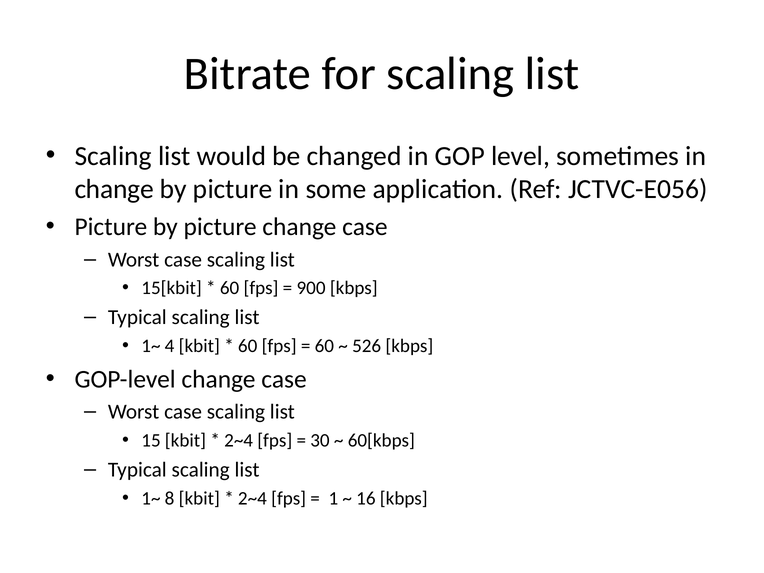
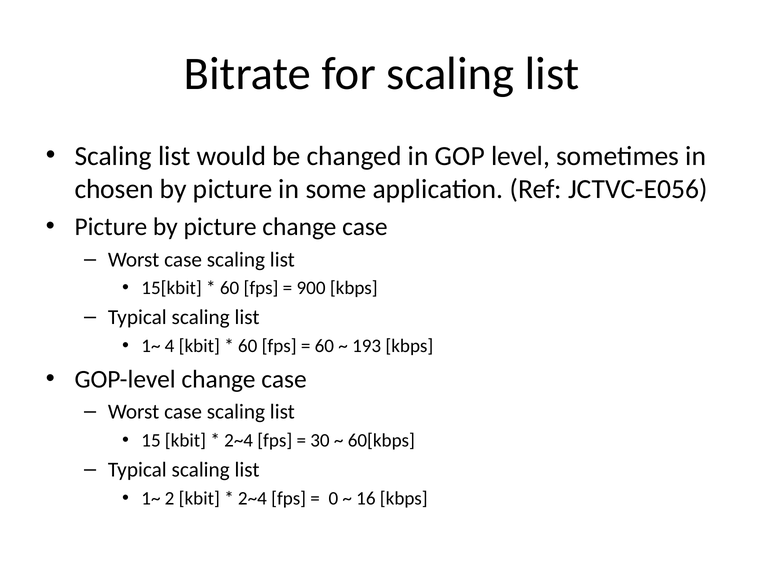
change at (114, 189): change -> chosen
526: 526 -> 193
8: 8 -> 2
1: 1 -> 0
